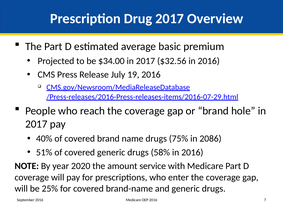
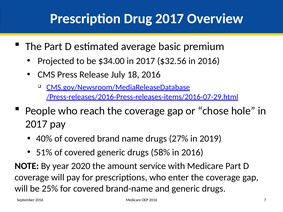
19: 19 -> 18
or brand: brand -> chose
75%: 75% -> 27%
2086: 2086 -> 2019
